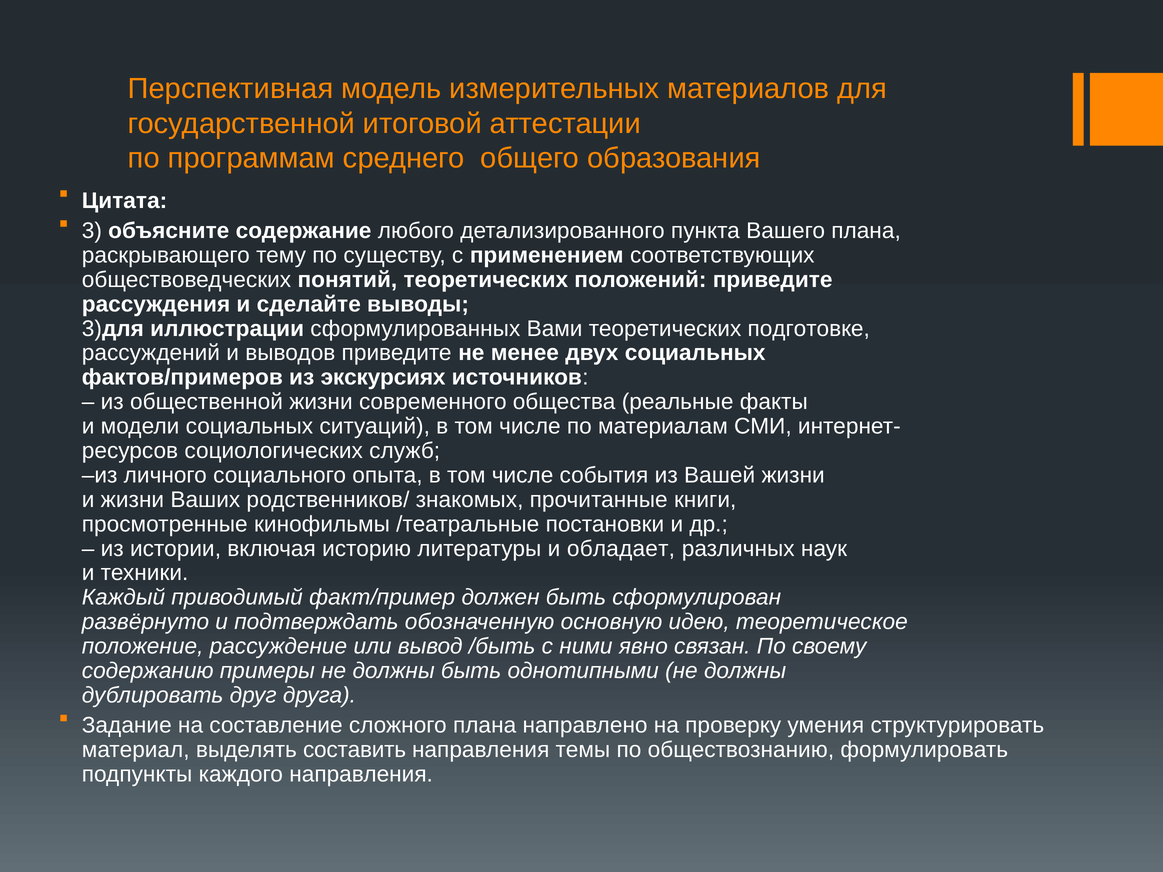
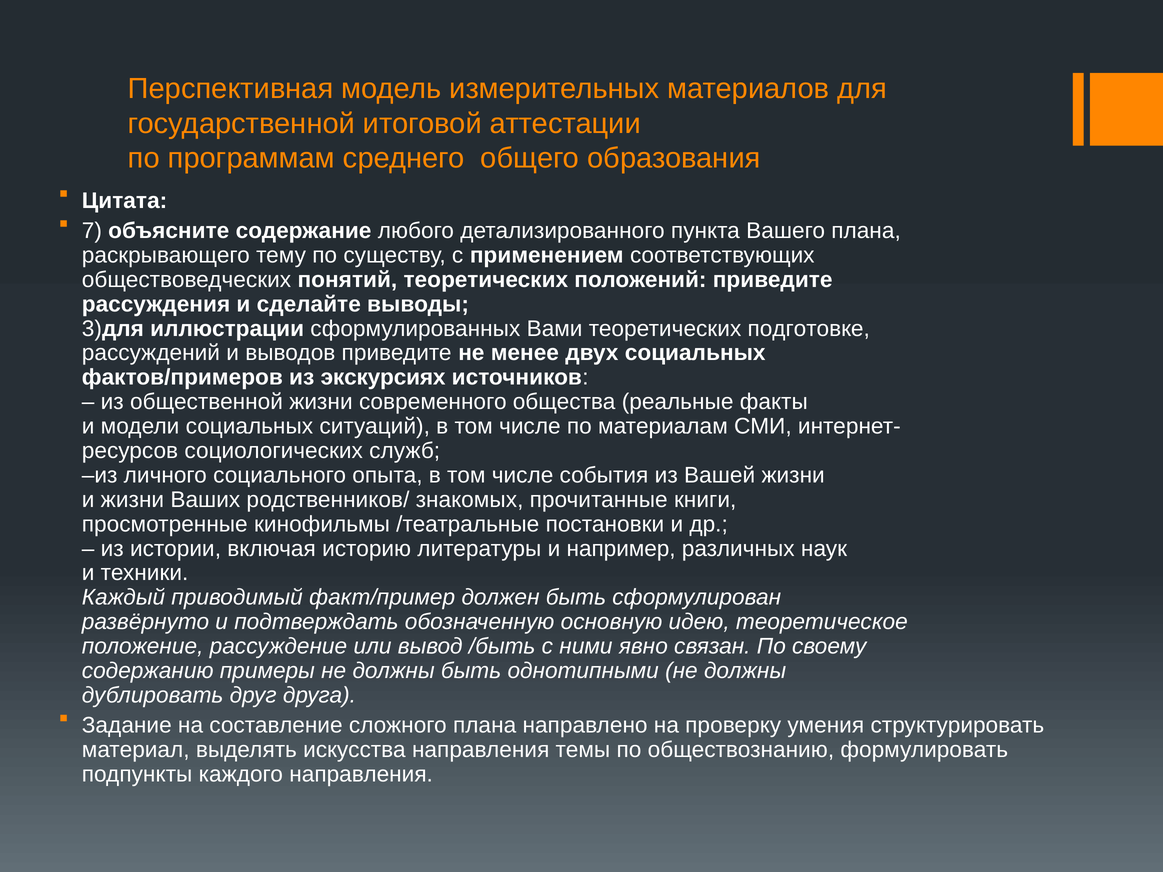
3: 3 -> 7
обладает: обладает -> например
составить: составить -> искусства
